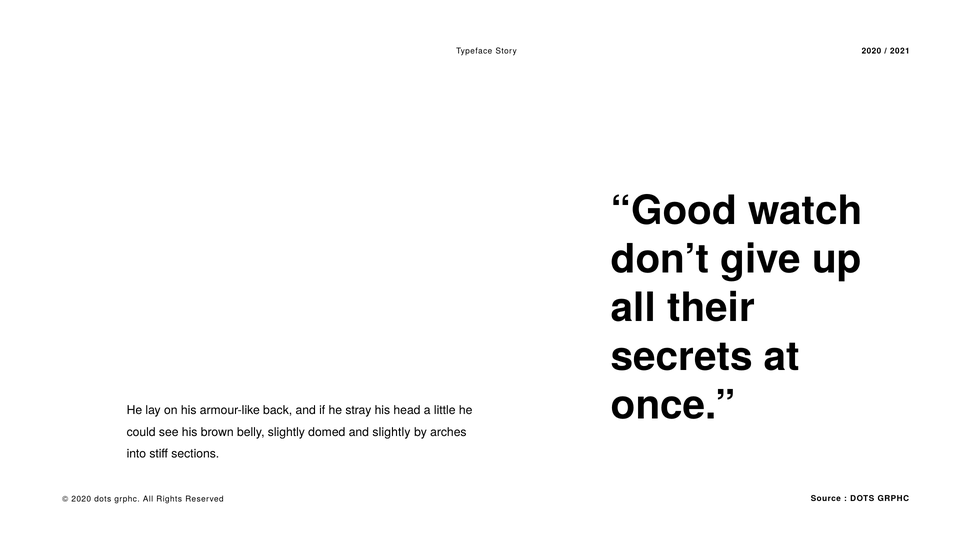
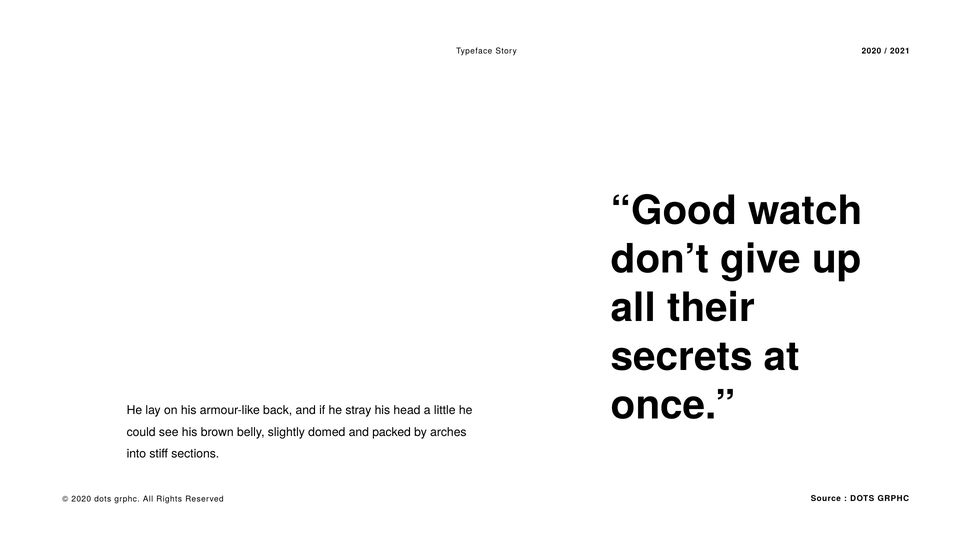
and slightly: slightly -> packed
